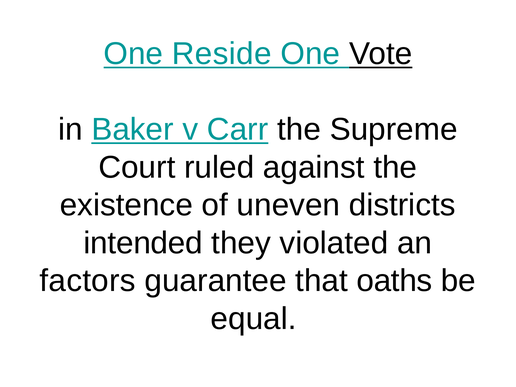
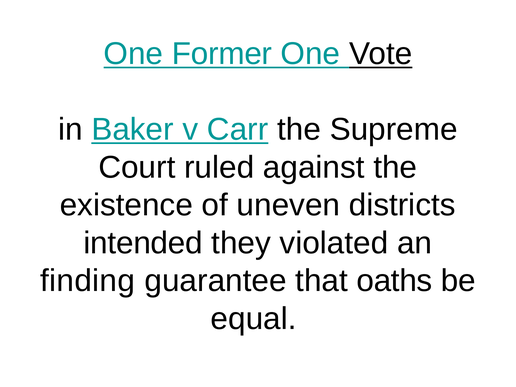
Reside: Reside -> Former
factors: factors -> finding
